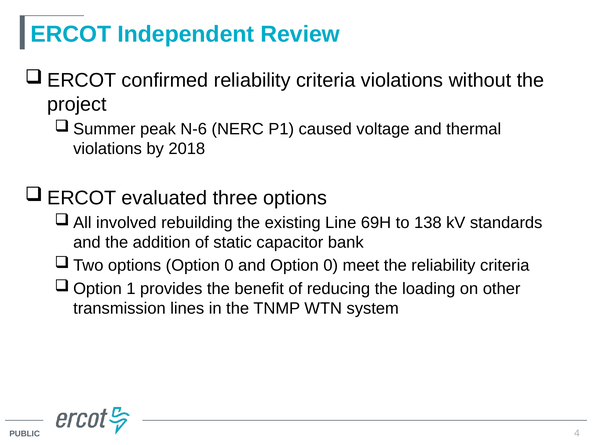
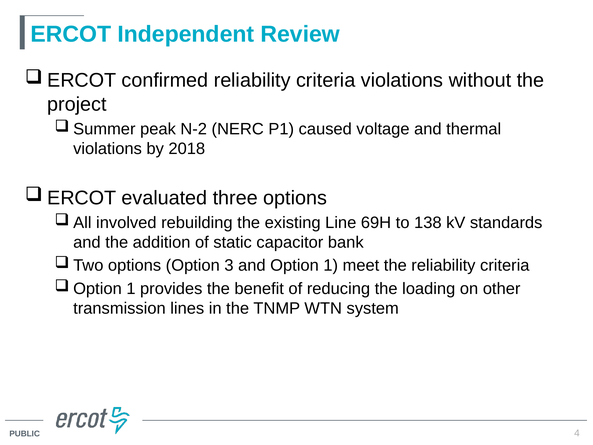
N-6: N-6 -> N-2
options Option 0: 0 -> 3
and Option 0: 0 -> 1
